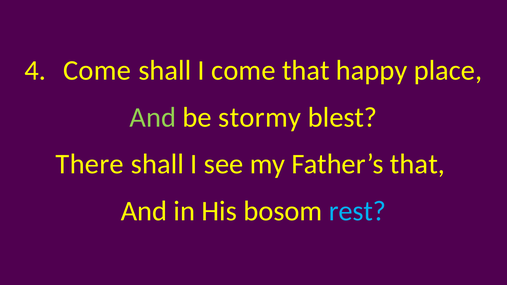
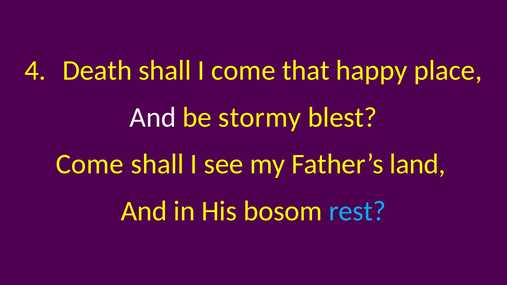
Come at (97, 70): Come -> Death
And at (153, 117) colour: light green -> white
There at (90, 164): There -> Come
Father’s that: that -> land
